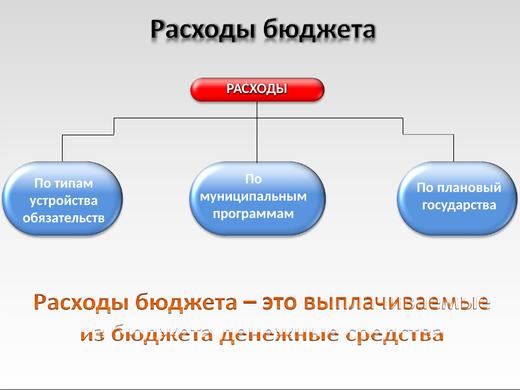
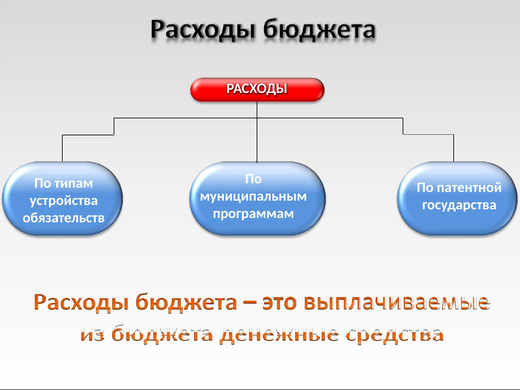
плановый: плановый -> патентной
